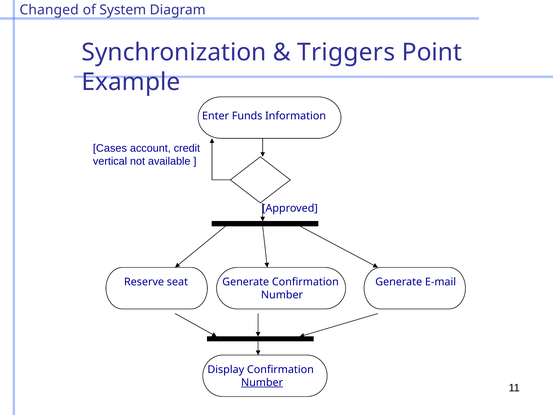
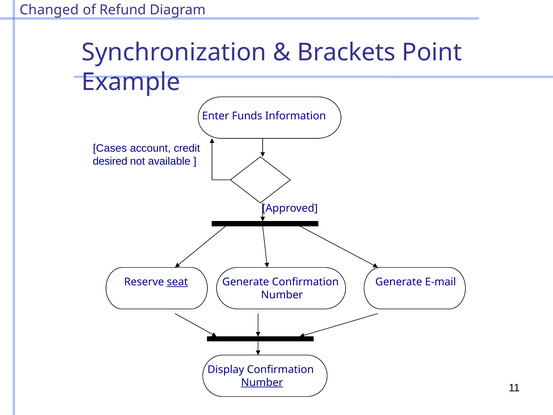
System: System -> Refund
Triggers: Triggers -> Brackets
vertical: vertical -> desired
seat underline: none -> present
